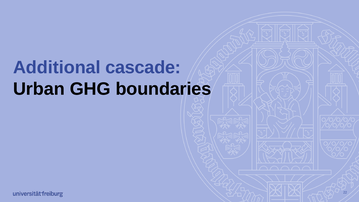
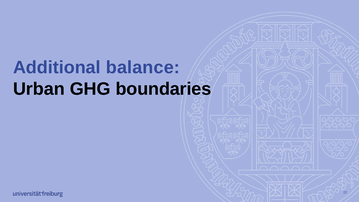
cascade: cascade -> balance
